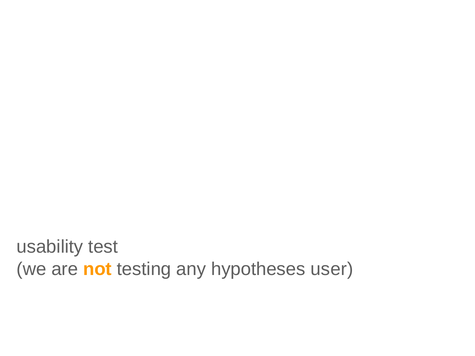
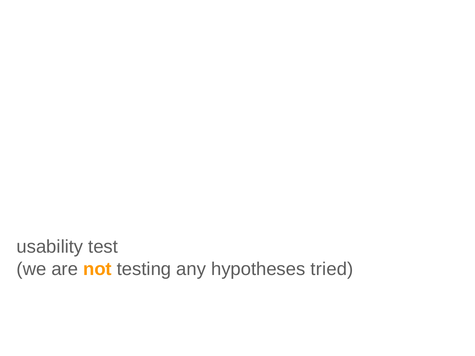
user: user -> tried
